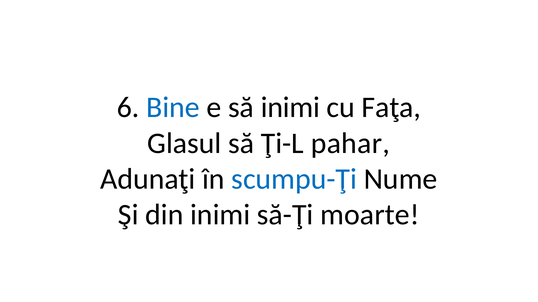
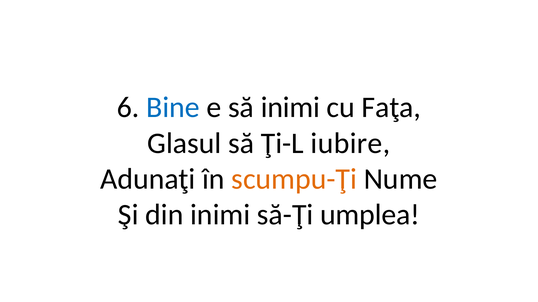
pahar: pahar -> iubire
scumpu-Ţi colour: blue -> orange
moarte: moarte -> umplea
